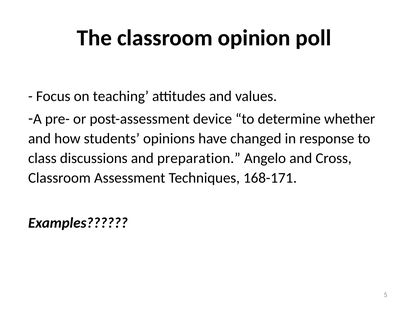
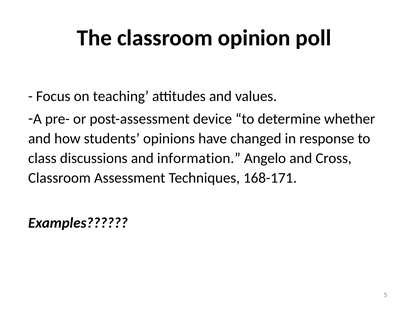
preparation: preparation -> information
